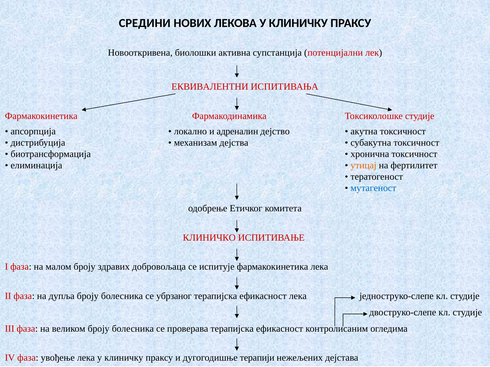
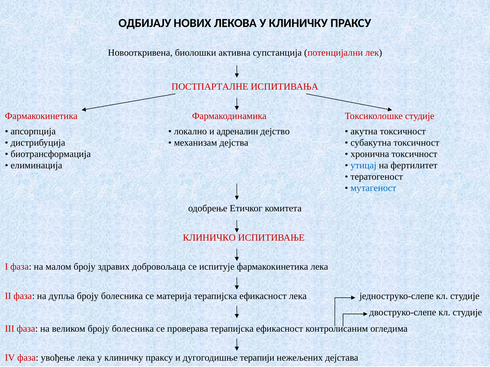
СРЕДИНИ: СРЕДИНИ -> ОДБИЈАЈУ
ЕКВИВАЛЕНТНИ: ЕКВИВАЛЕНТНИ -> ПОСТПАРТАЛНЕ
утицај colour: orange -> blue
убрзаног: убрзаног -> материја
